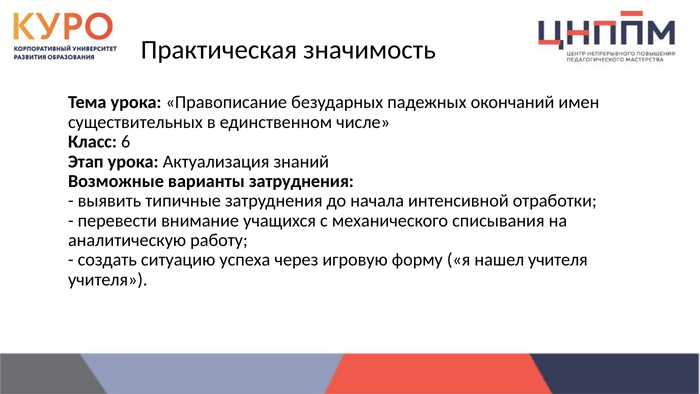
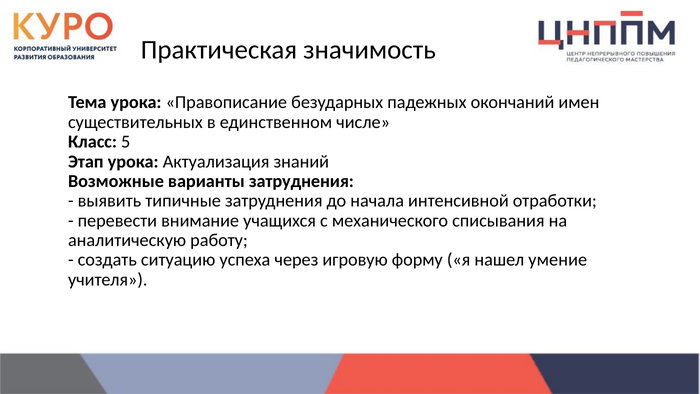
6: 6 -> 5
нашел учителя: учителя -> умение
